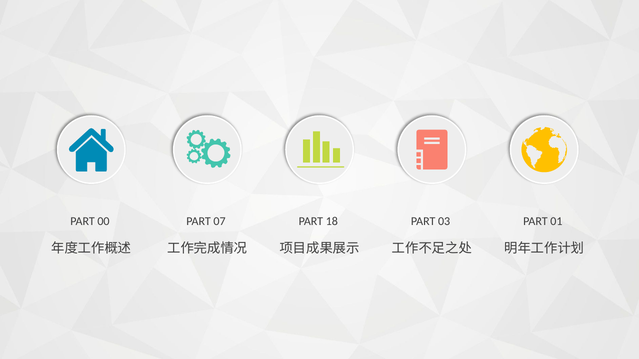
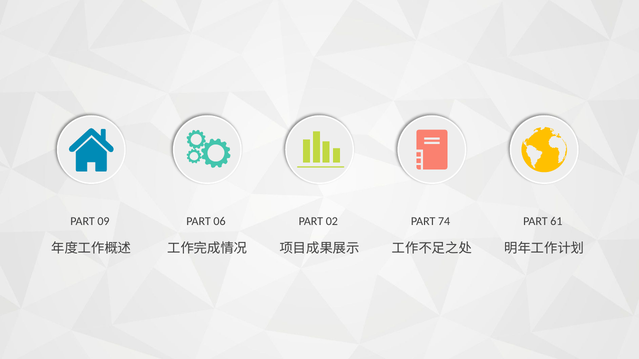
00: 00 -> 09
07: 07 -> 06
18: 18 -> 02
03: 03 -> 74
01: 01 -> 61
